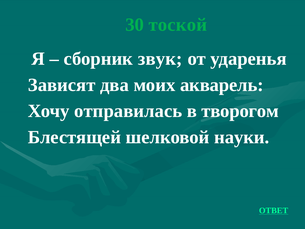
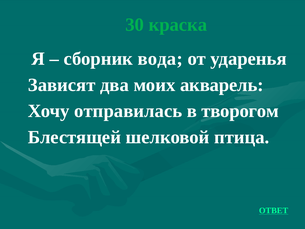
тоской: тоской -> краска
звук: звук -> вода
науки: науки -> птица
